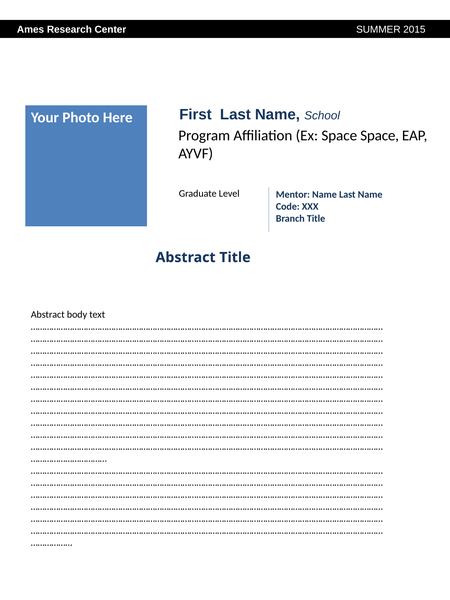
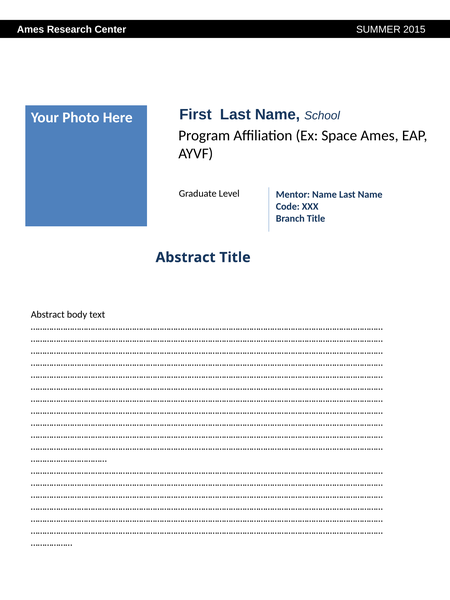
Space Space: Space -> Ames
